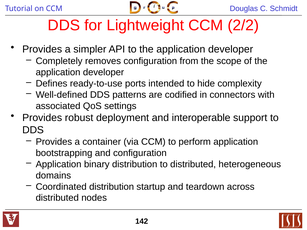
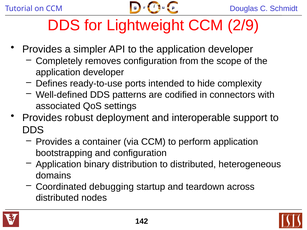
2/2: 2/2 -> 2/9
Coordinated distribution: distribution -> debugging
